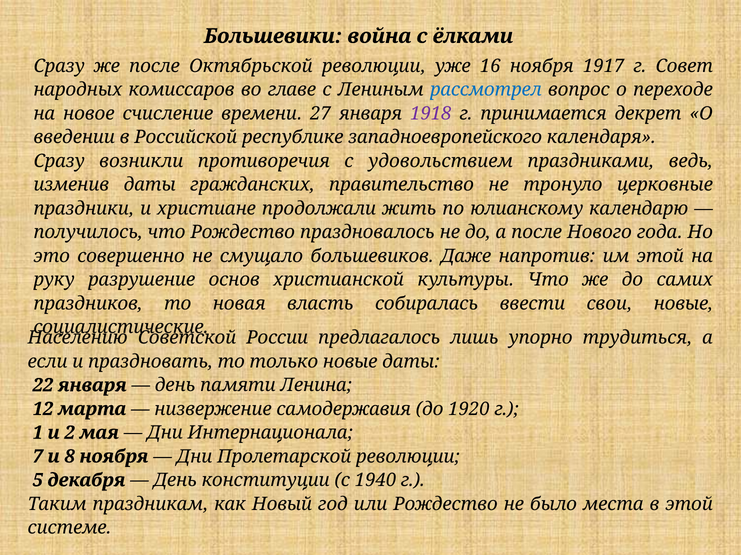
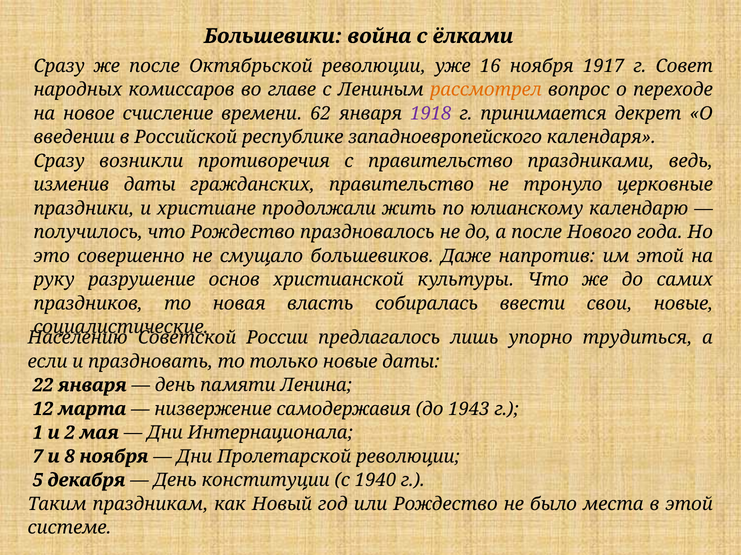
рассмотрел colour: blue -> orange
27: 27 -> 62
с удовольствием: удовольствием -> правительство
1920: 1920 -> 1943
